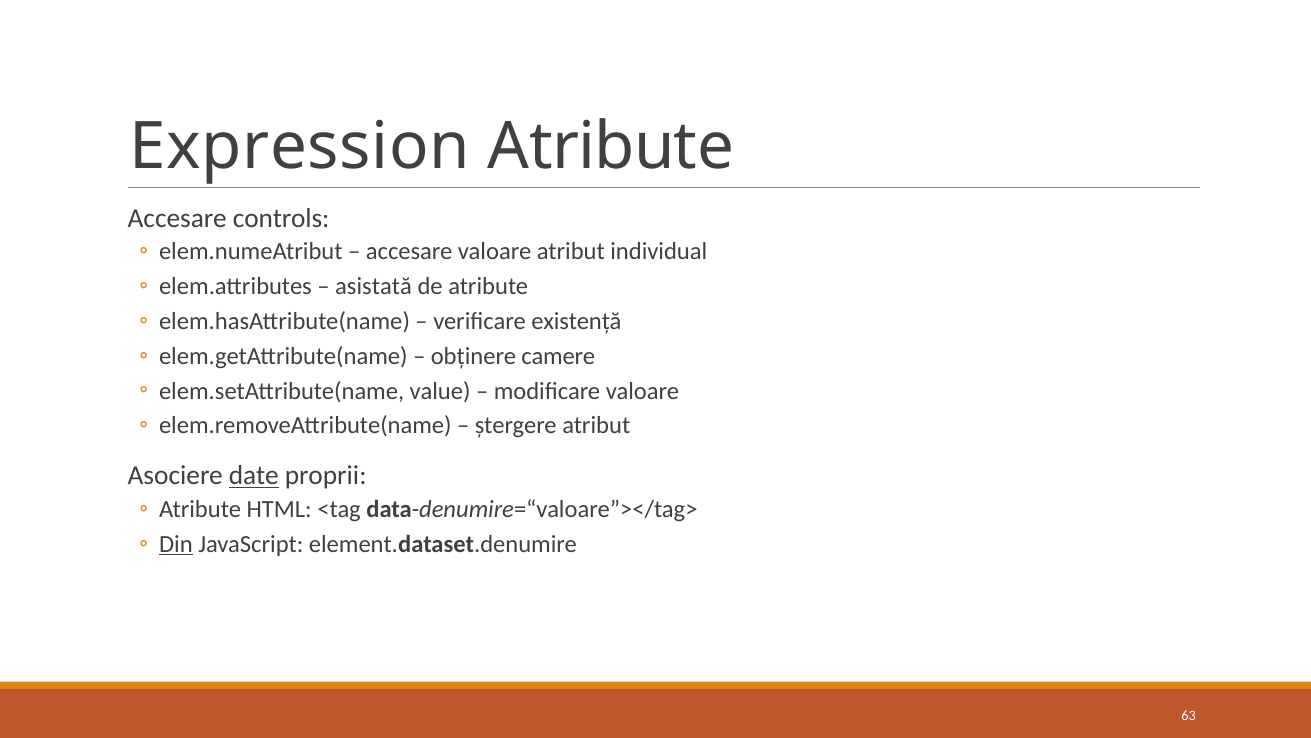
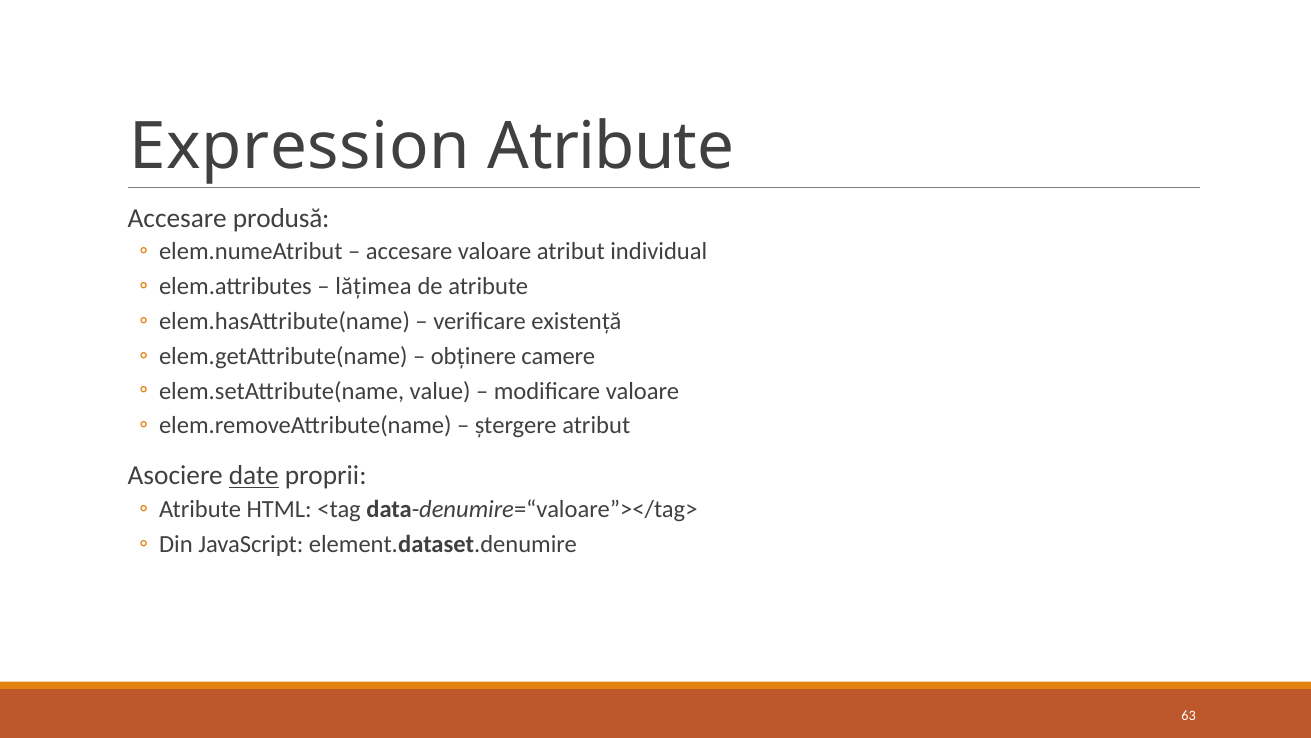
controls: controls -> produsă
asistată: asistată -> lățimea
Din underline: present -> none
